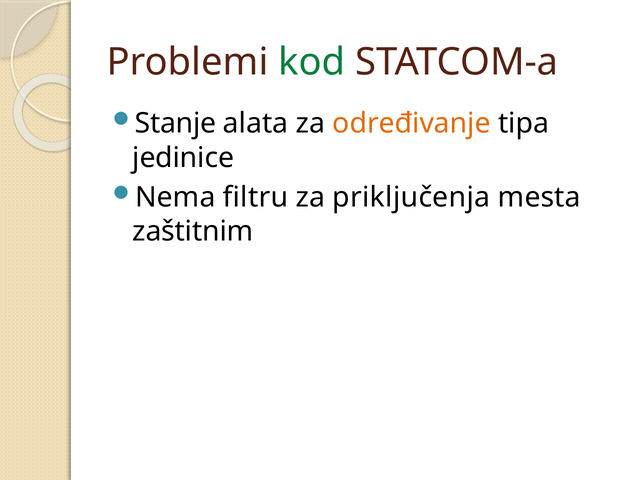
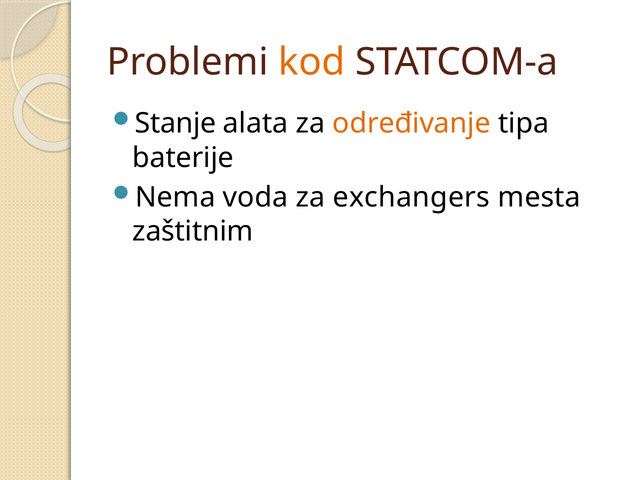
kod colour: green -> orange
jedinice: jedinice -> baterije
filtru: filtru -> voda
priključenja: priključenja -> exchangers
